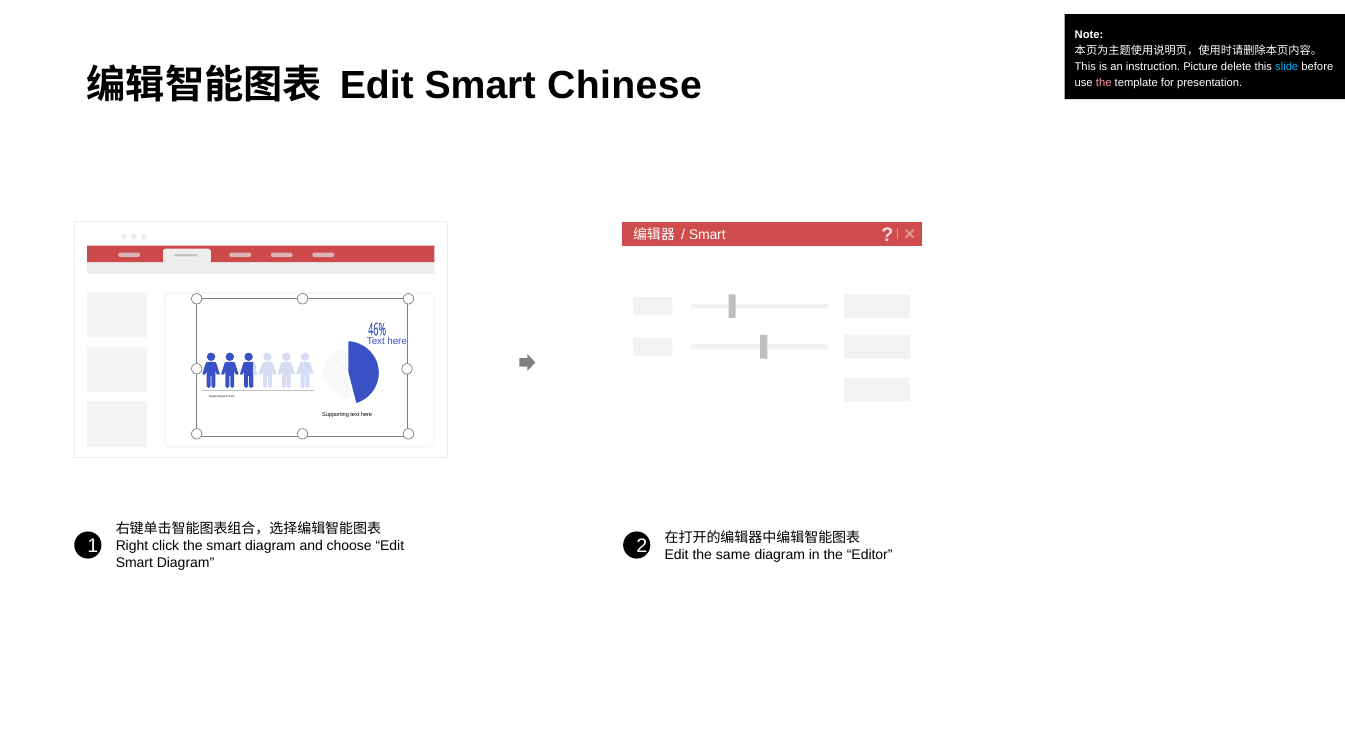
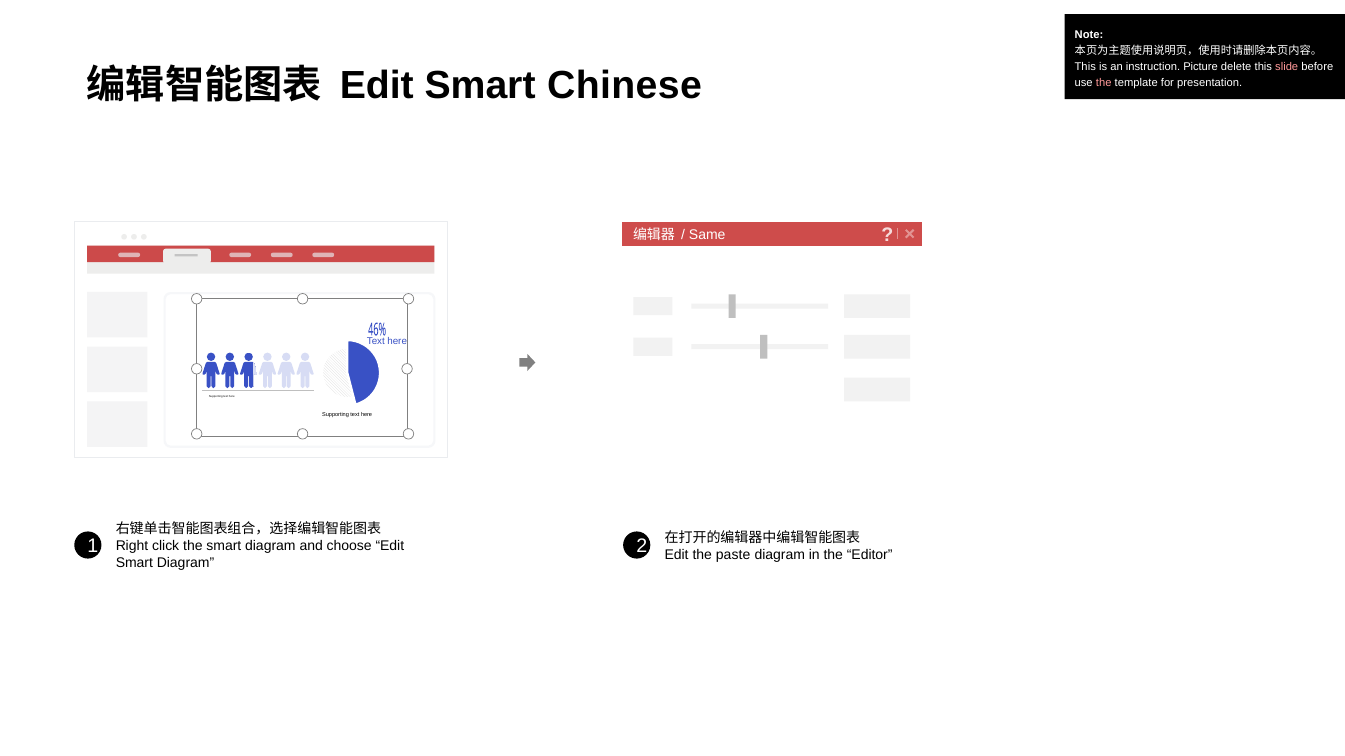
slide colour: light blue -> pink
Smart at (707, 235): Smart -> Same
same: same -> paste
